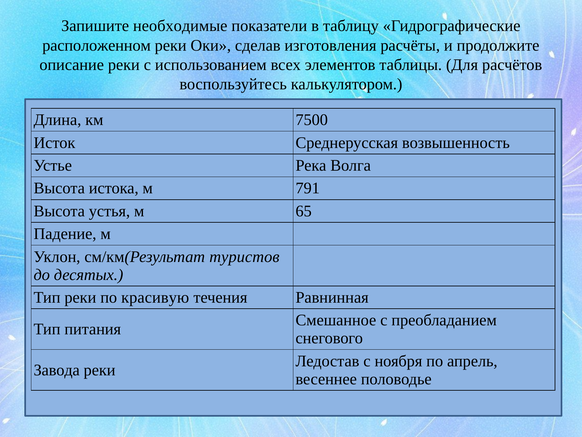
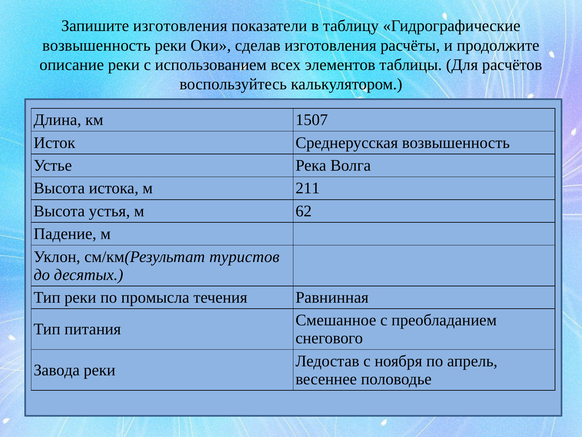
Запишите необходимые: необходимые -> изготовления
расположенном at (97, 45): расположенном -> возвышенность
7500: 7500 -> 1507
791: 791 -> 211
65: 65 -> 62
красивую: красивую -> промысла
